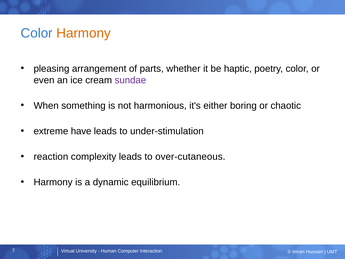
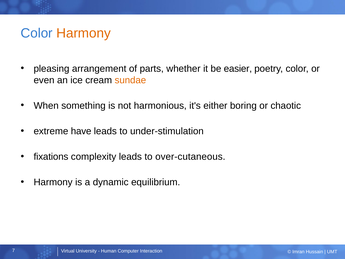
haptic: haptic -> easier
sundae colour: purple -> orange
reaction: reaction -> fixations
